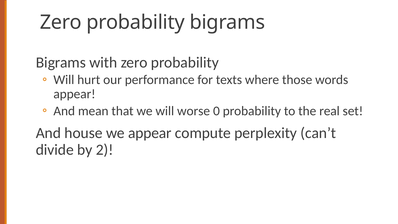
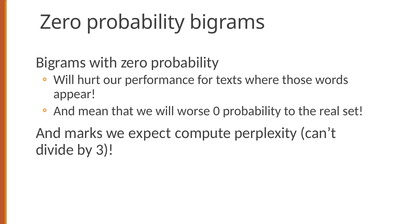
house: house -> marks
we appear: appear -> expect
2: 2 -> 3
